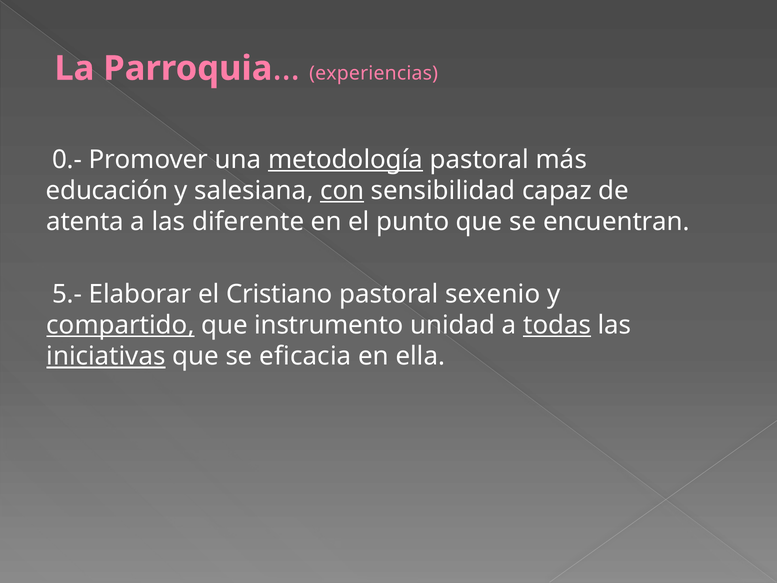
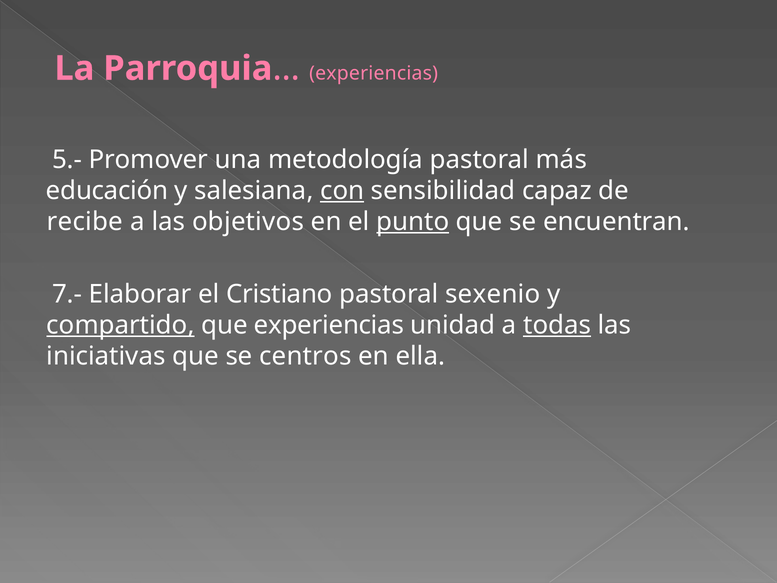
0.-: 0.- -> 5.-
metodología underline: present -> none
atenta: atenta -> recibe
diferente: diferente -> objetivos
punto underline: none -> present
5.-: 5.- -> 7.-
que instrumento: instrumento -> experiencias
iniciativas underline: present -> none
eficacia: eficacia -> centros
